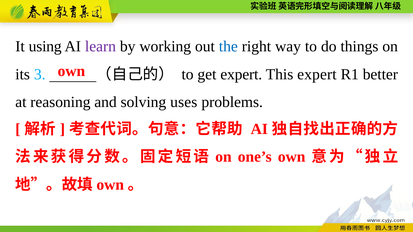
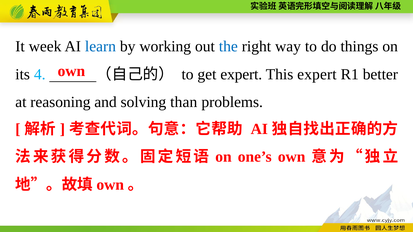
using: using -> week
learn colour: purple -> blue
3: 3 -> 4
uses: uses -> than
